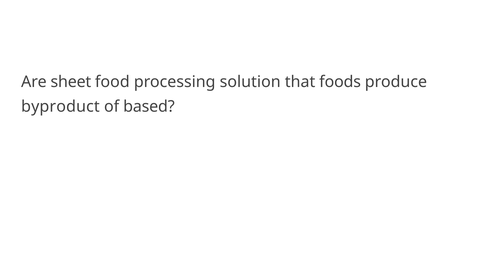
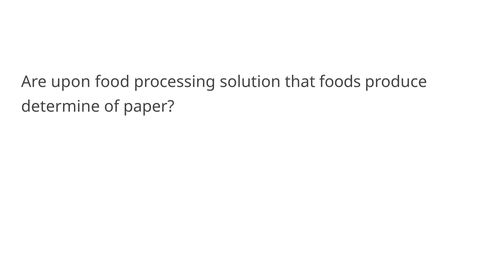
sheet: sheet -> upon
byproduct: byproduct -> determine
based: based -> paper
